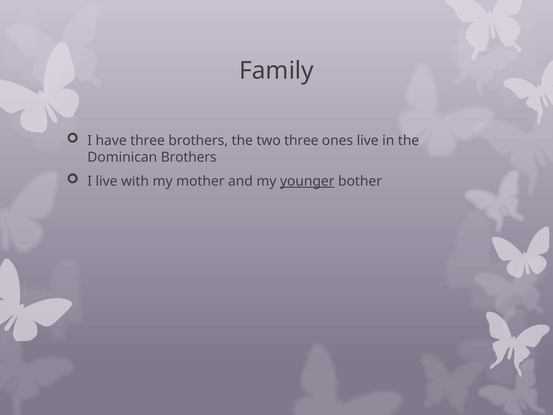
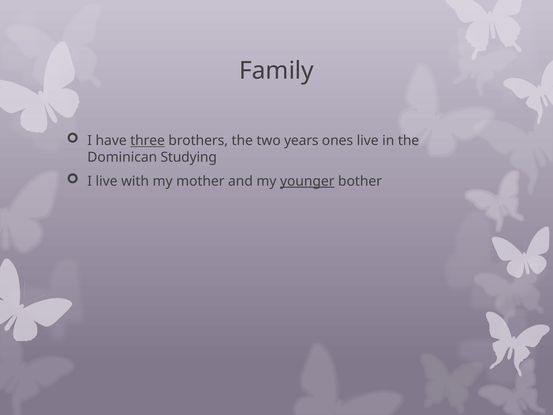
three at (148, 141) underline: none -> present
two three: three -> years
Dominican Brothers: Brothers -> Studying
